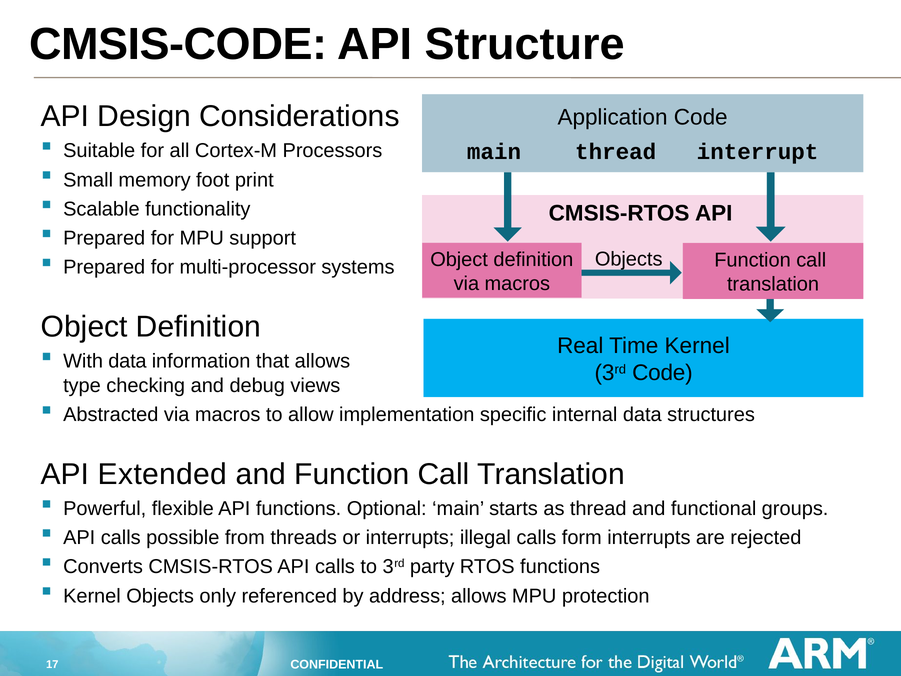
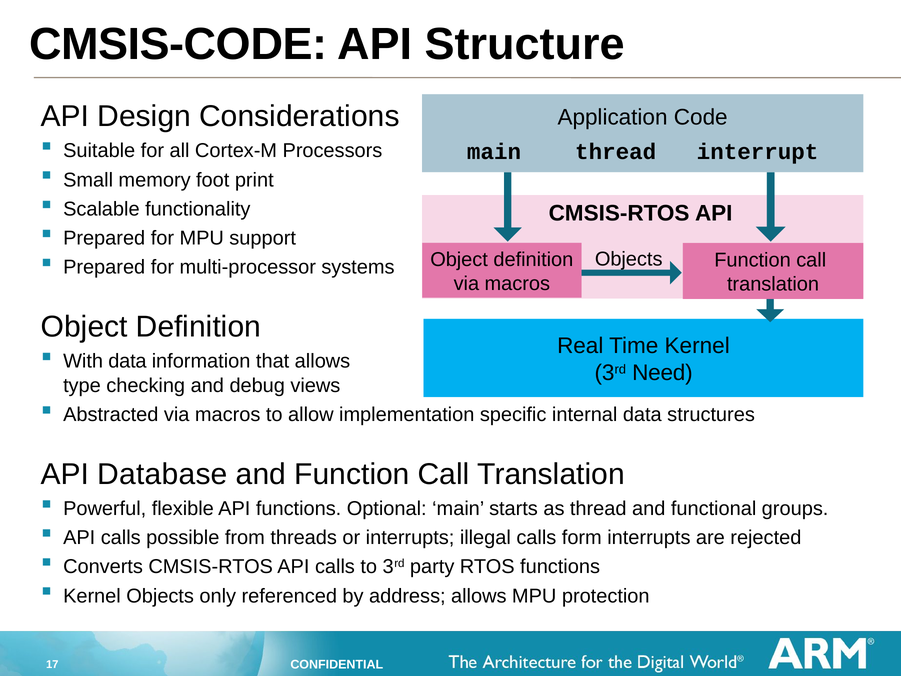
3rd Code: Code -> Need
Extended: Extended -> Database
